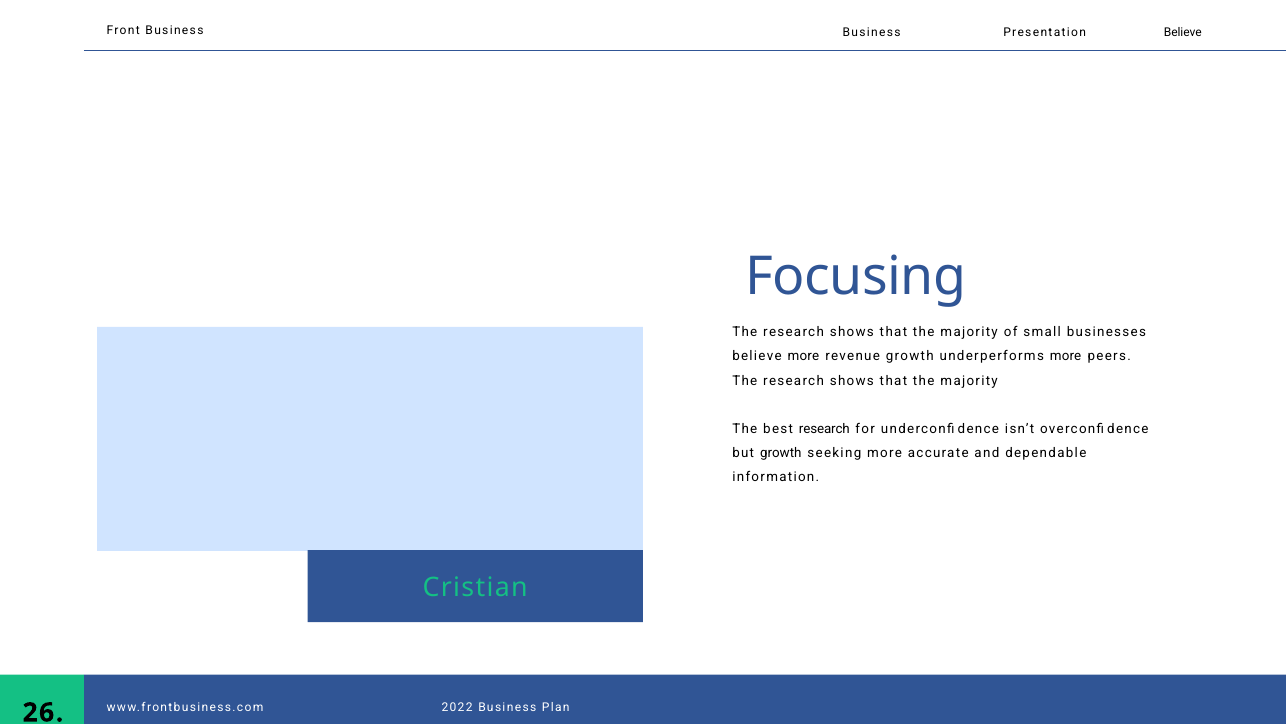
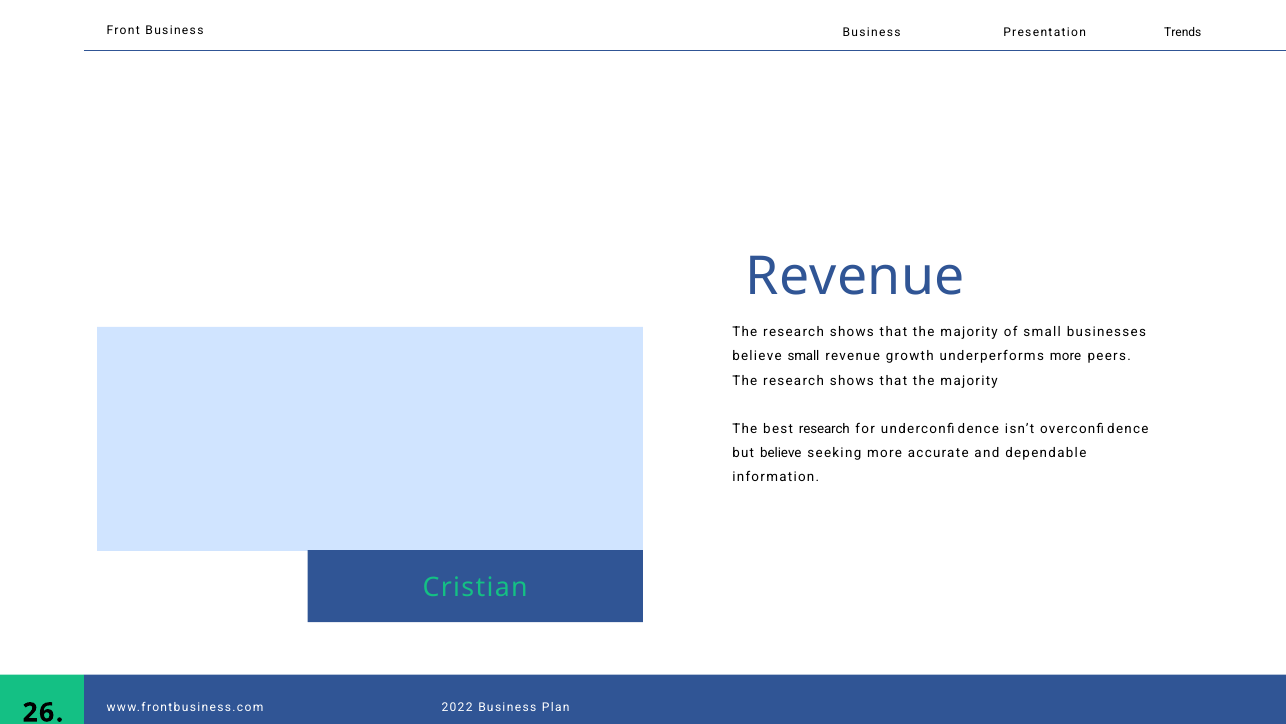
Presentation Believe: Believe -> Trends
Focusing at (856, 276): Focusing -> Revenue
believe more: more -> small
but growth: growth -> believe
